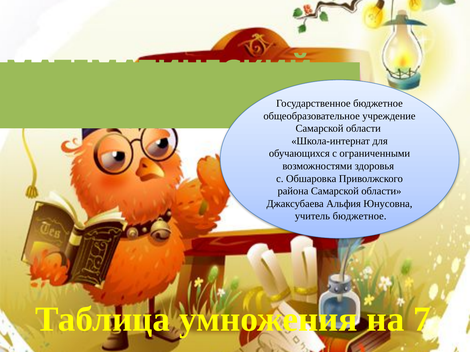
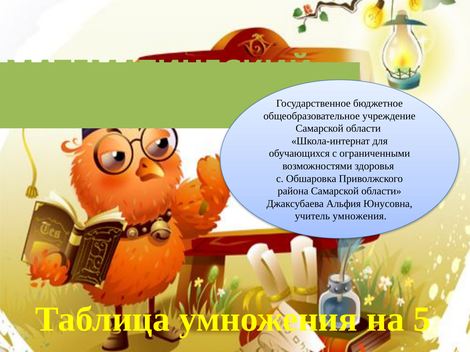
учитель бюджетное: бюджетное -> умножения
7: 7 -> 5
